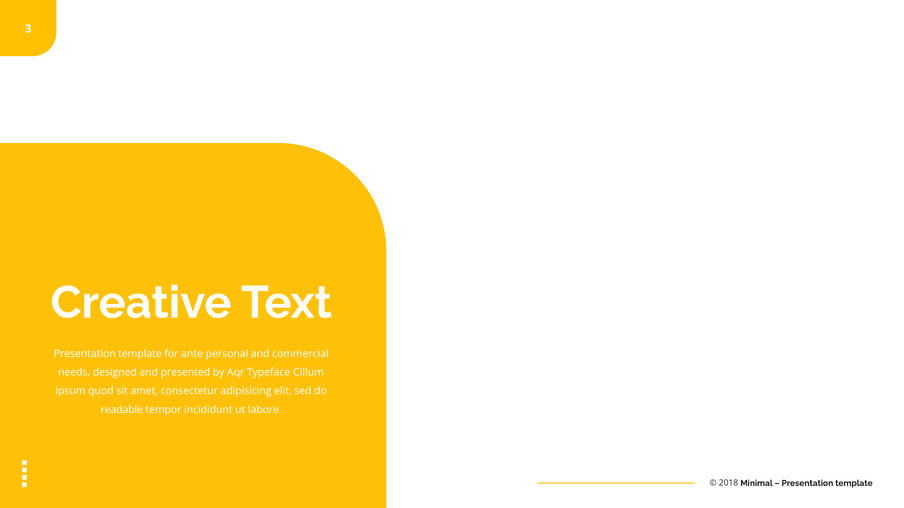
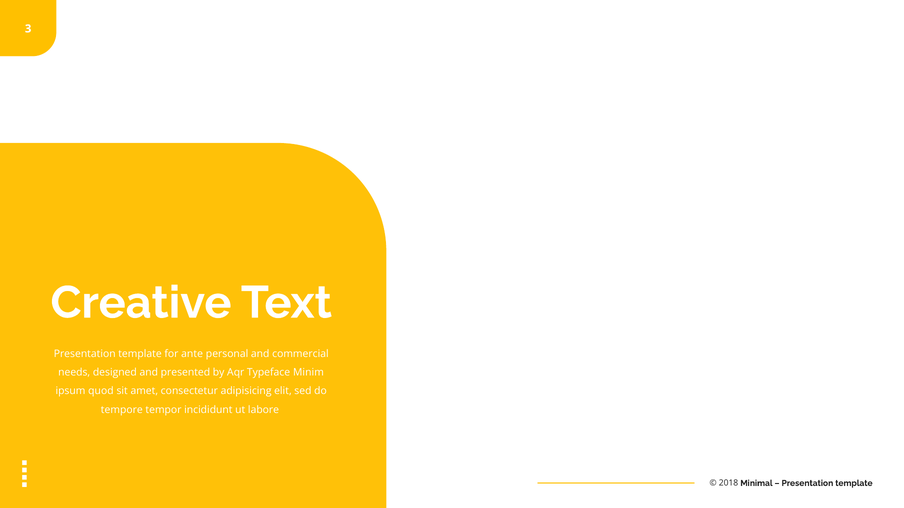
Cillum: Cillum -> Minim
readable: readable -> tempore
